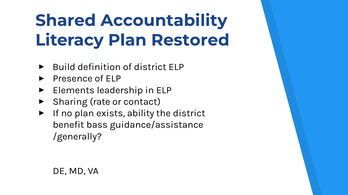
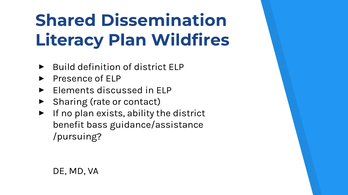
Accountability: Accountability -> Dissemination
Restored: Restored -> Wildfires
leadership: leadership -> discussed
/generally: /generally -> /pursuing
